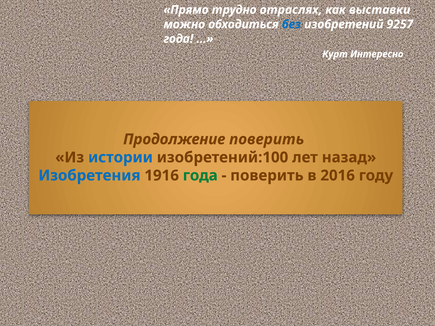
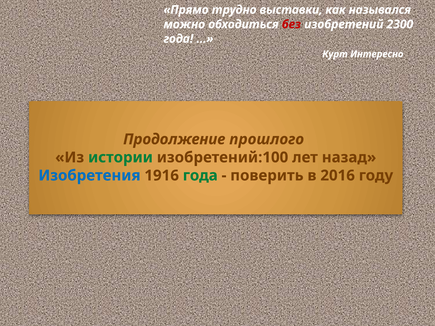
отраслях: отраслях -> выставки
выставки: выставки -> назывался
без colour: blue -> red
9257: 9257 -> 2300
Продолжение поверить: поверить -> прошлого
истории colour: blue -> green
